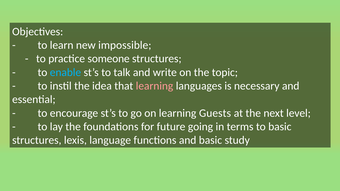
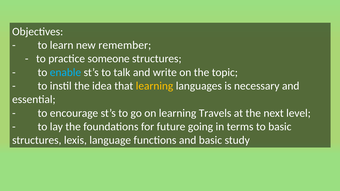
impossible: impossible -> remember
learning at (155, 86) colour: pink -> yellow
Guests: Guests -> Travels
